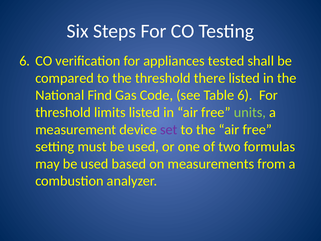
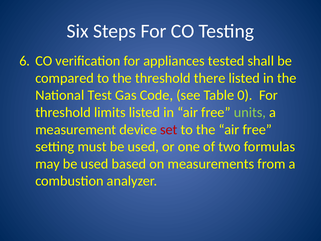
Find: Find -> Test
Table 6: 6 -> 0
set colour: purple -> red
